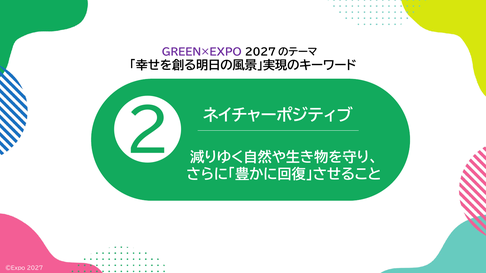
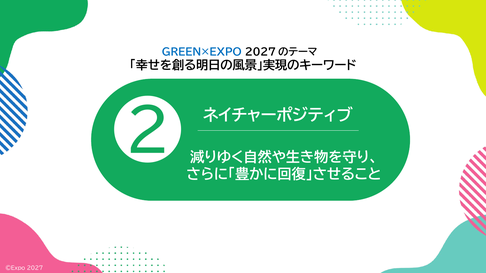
GREEN×EXPO colour: purple -> blue
